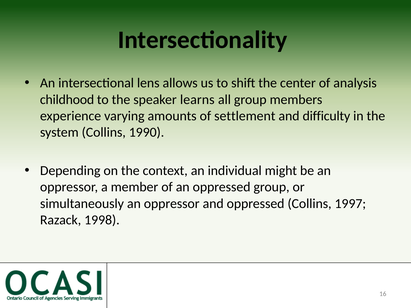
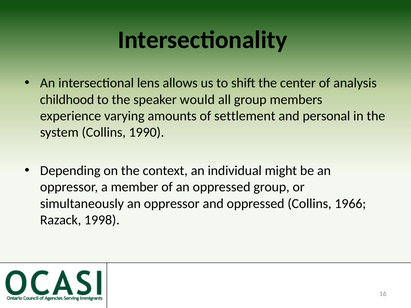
learns: learns -> would
difficulty: difficulty -> personal
1997: 1997 -> 1966
